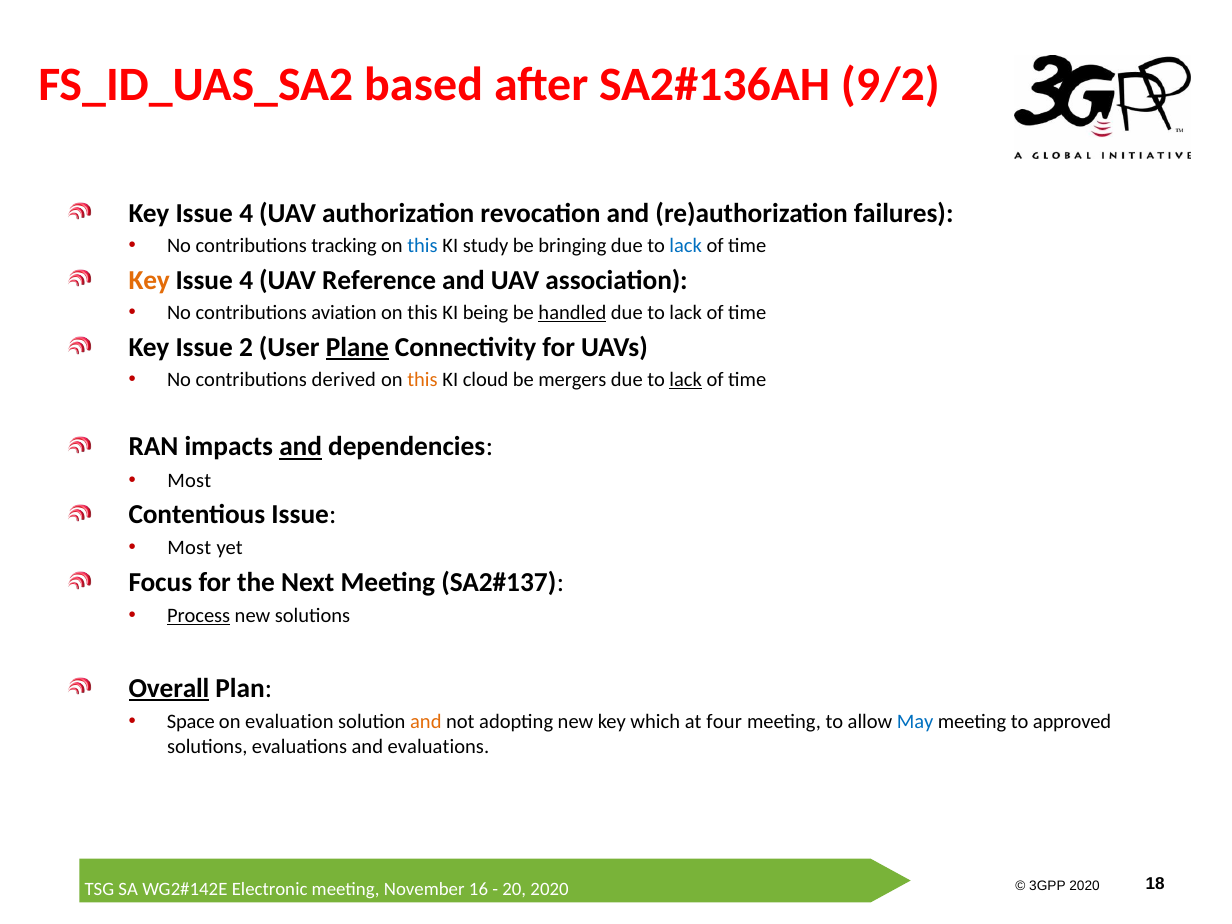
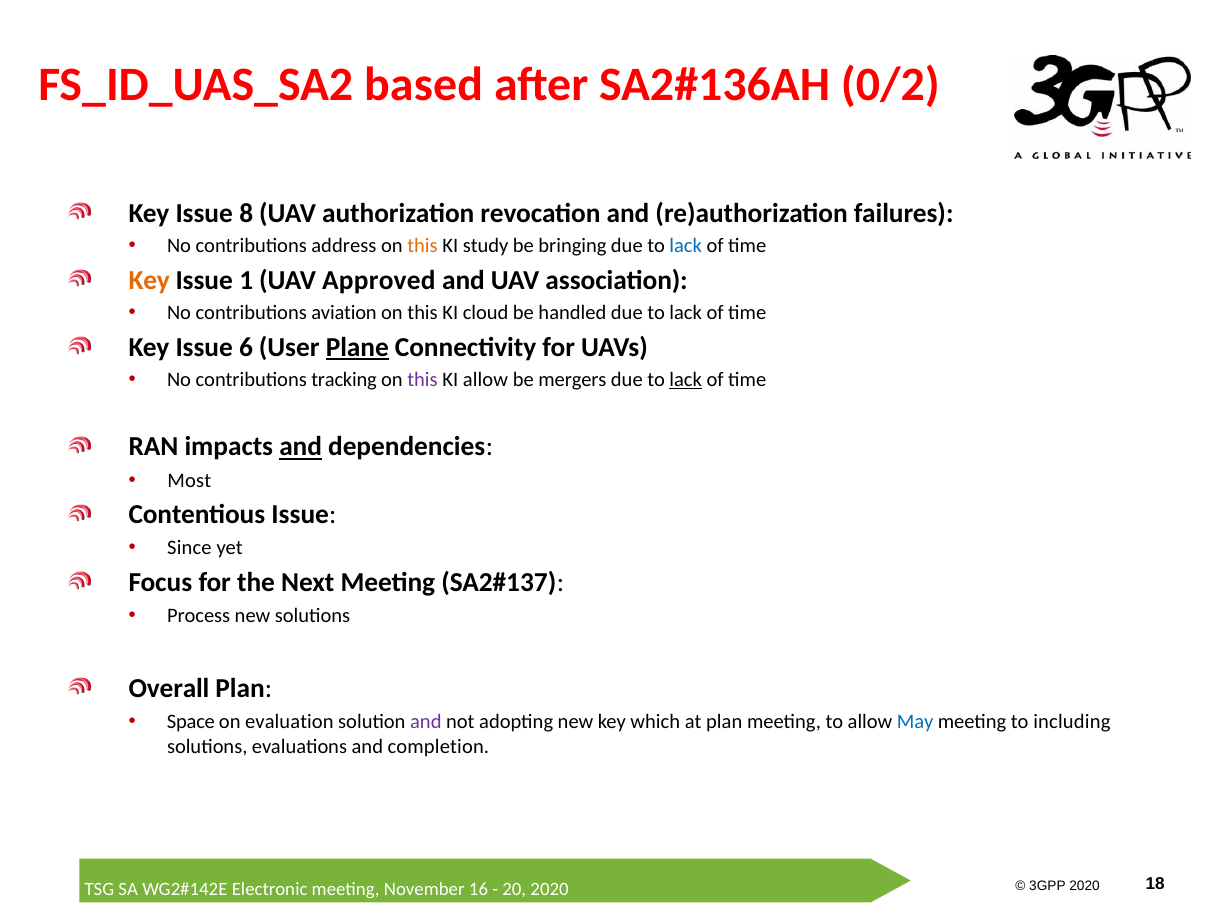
9/2: 9/2 -> 0/2
4 at (246, 213): 4 -> 8
tracking: tracking -> address
this at (422, 246) colour: blue -> orange
4 at (246, 280): 4 -> 1
Reference: Reference -> Approved
being: being -> cloud
handled underline: present -> none
2: 2 -> 6
derived: derived -> tracking
this at (422, 380) colour: orange -> purple
KI cloud: cloud -> allow
Most at (189, 548): Most -> Since
Process underline: present -> none
Overall underline: present -> none
and at (426, 722) colour: orange -> purple
at four: four -> plan
approved: approved -> including
and evaluations: evaluations -> completion
